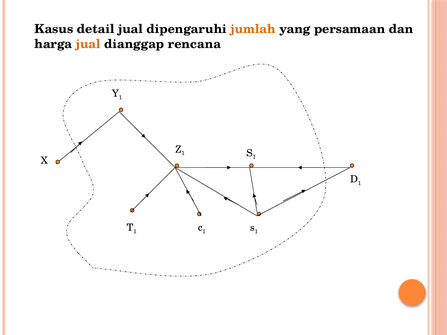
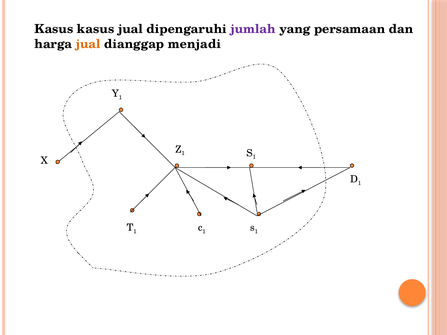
Kasus detail: detail -> kasus
jumlah colour: orange -> purple
rencana: rencana -> menjadi
